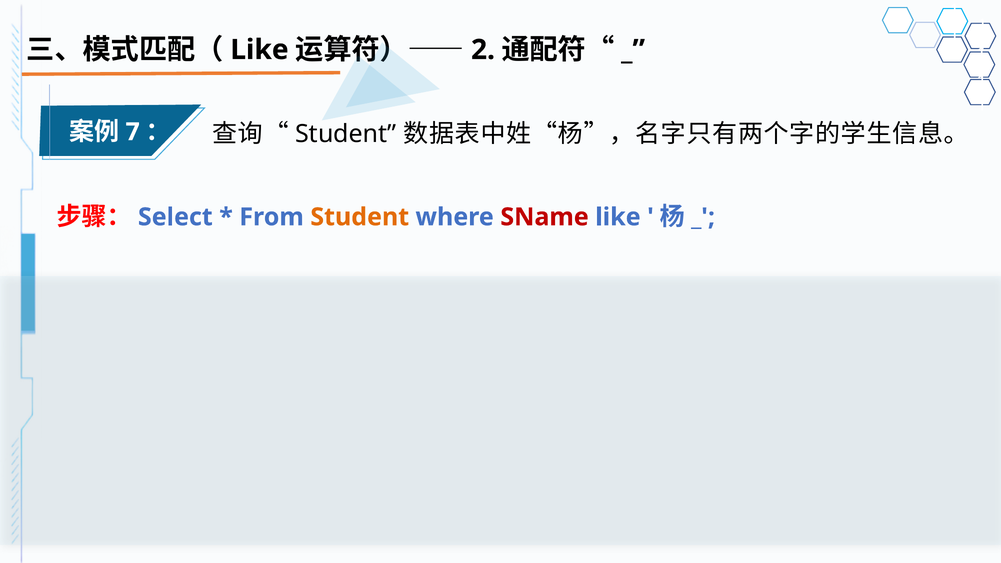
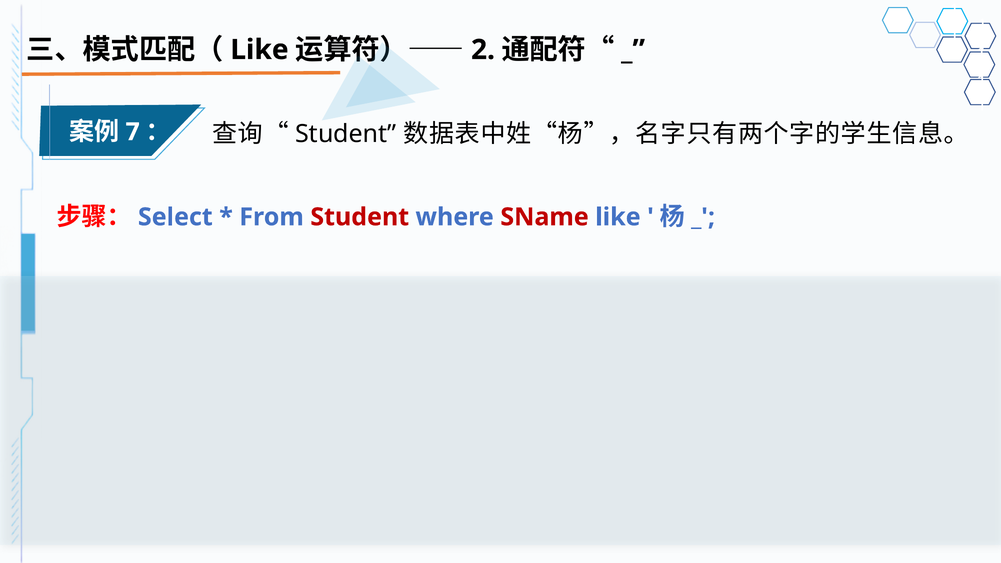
Student at (360, 217) colour: orange -> red
